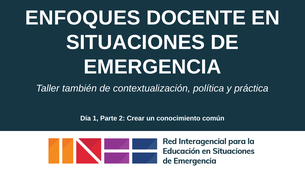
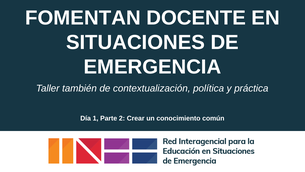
ENFOQUES: ENFOQUES -> FOMENTAN
